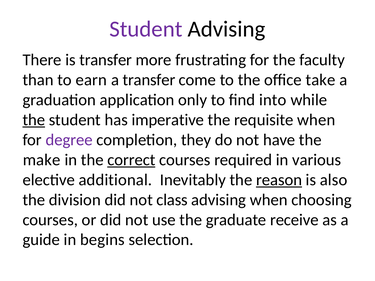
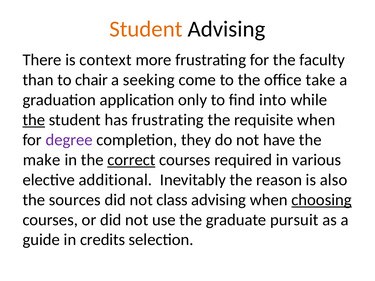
Student at (146, 29) colour: purple -> orange
is transfer: transfer -> context
earn: earn -> chair
a transfer: transfer -> seeking
has imperative: imperative -> frustrating
reason underline: present -> none
division: division -> sources
choosing underline: none -> present
receive: receive -> pursuit
begins: begins -> credits
